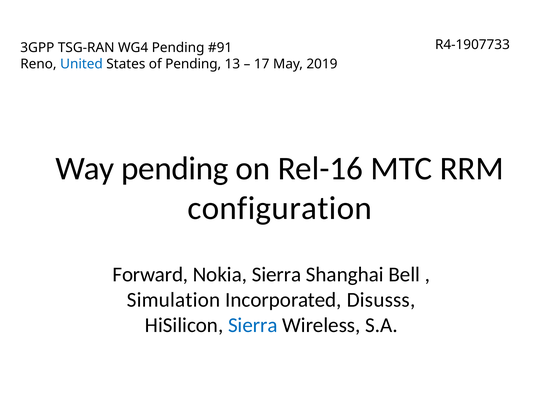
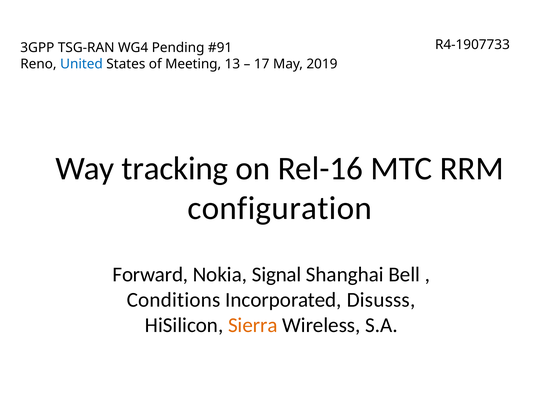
of Pending: Pending -> Meeting
Way pending: pending -> tracking
Nokia Sierra: Sierra -> Signal
Simulation: Simulation -> Conditions
Sierra at (253, 325) colour: blue -> orange
